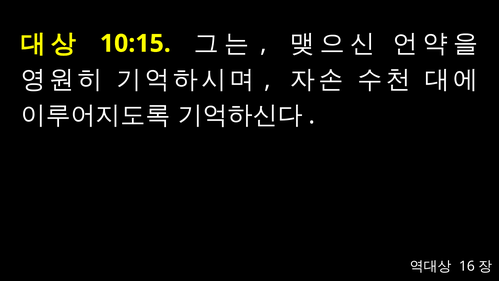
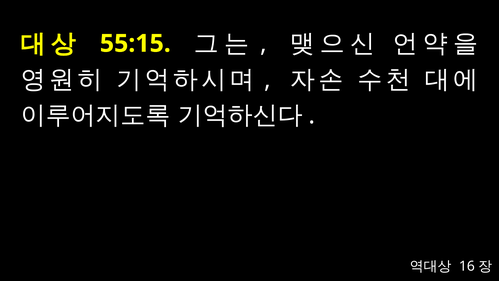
10:15: 10:15 -> 55:15
